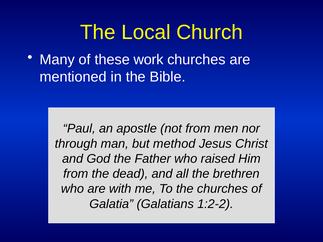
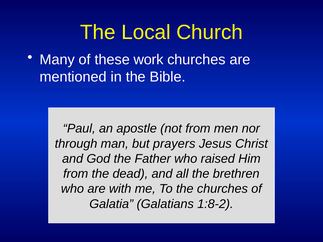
method: method -> prayers
1:2-2: 1:2-2 -> 1:8-2
